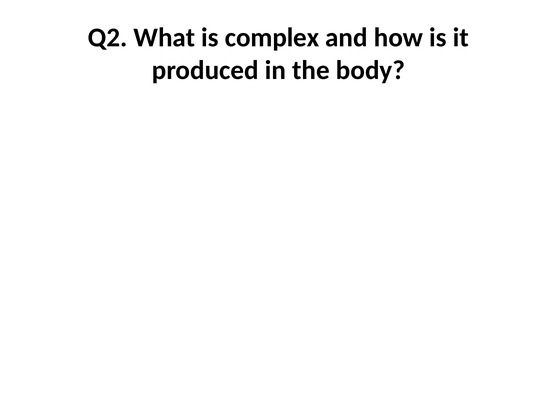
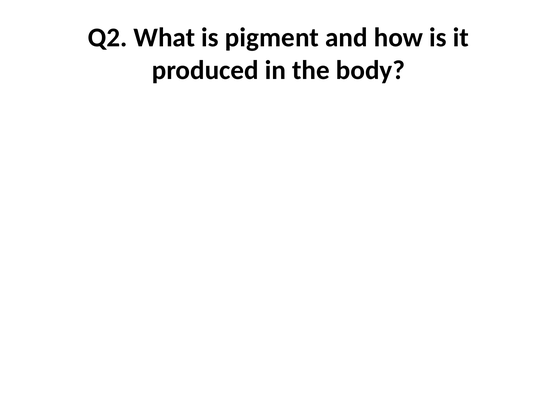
complex: complex -> pigment
